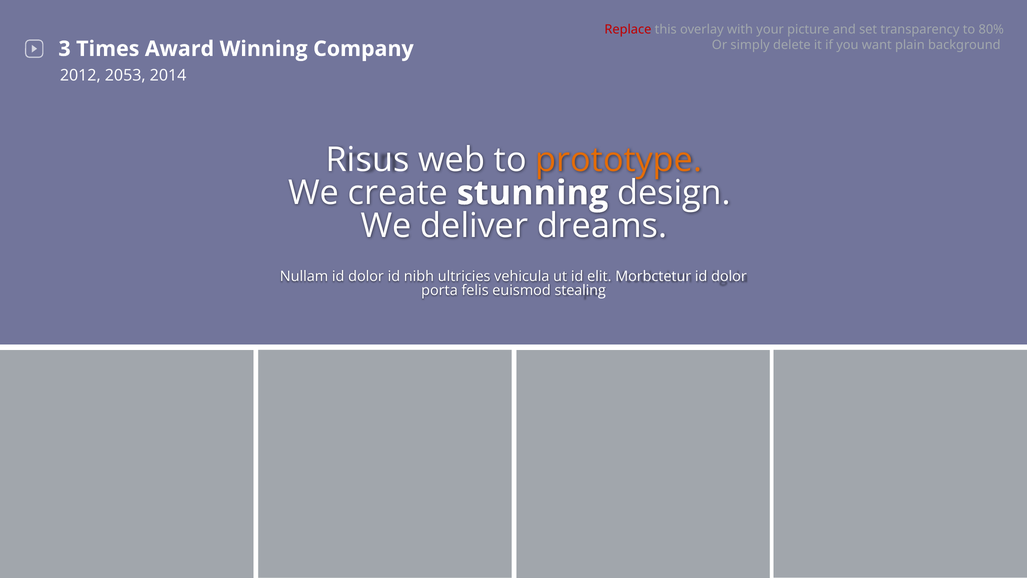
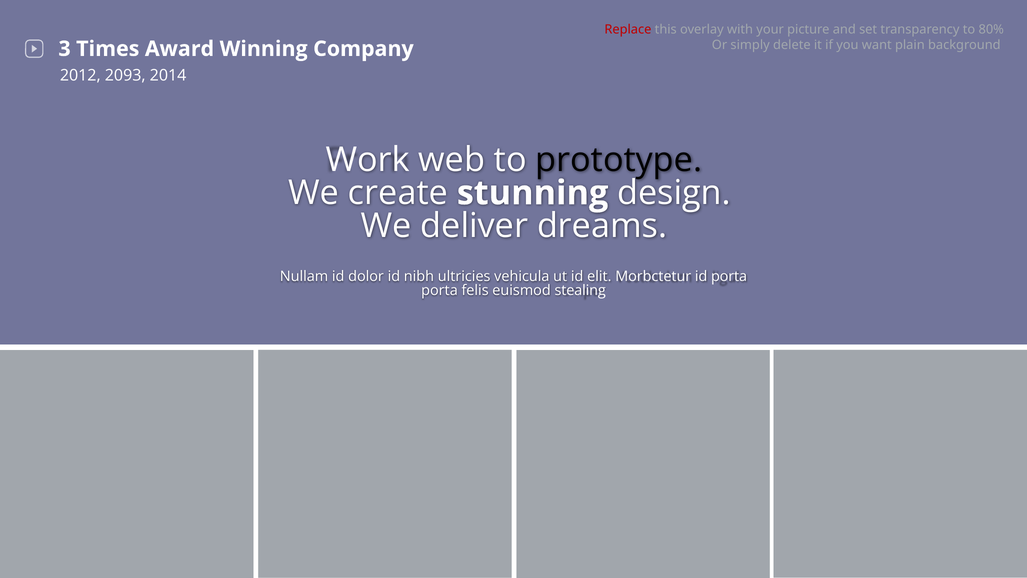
2053: 2053 -> 2093
Risus: Risus -> Work
prototype colour: orange -> black
dolor at (729, 276): dolor -> porta
